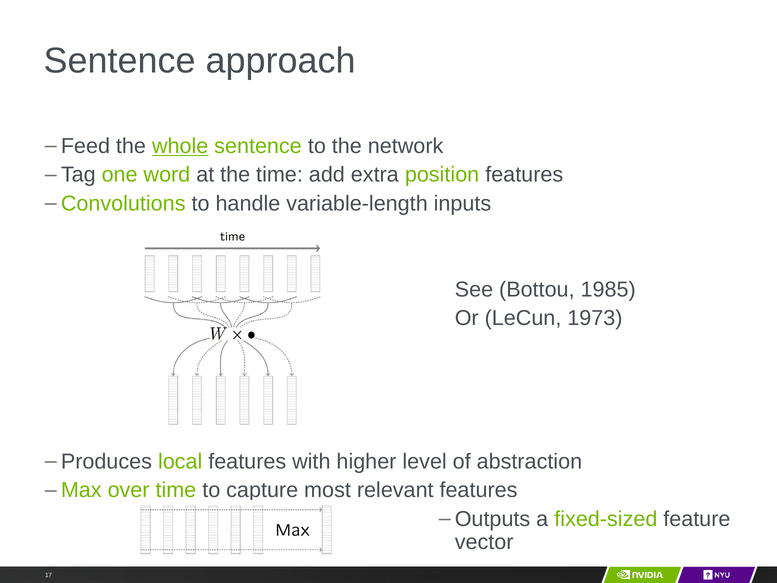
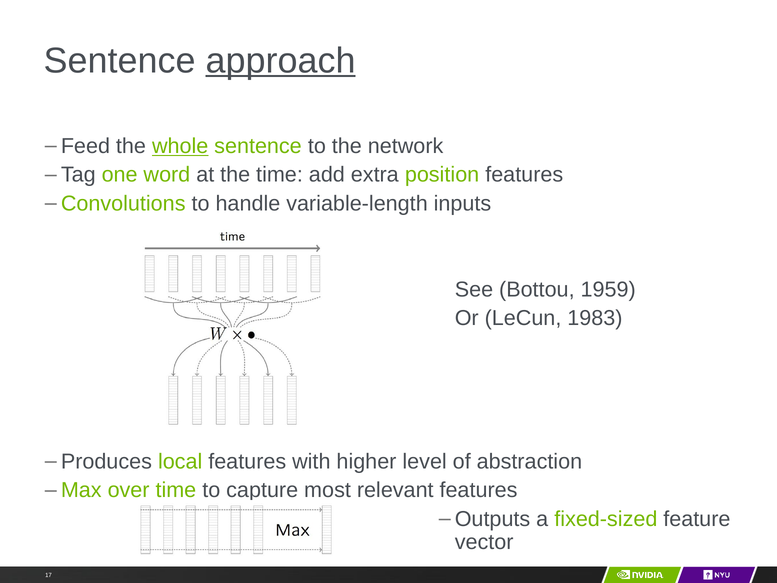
approach underline: none -> present
1985: 1985 -> 1959
1973: 1973 -> 1983
